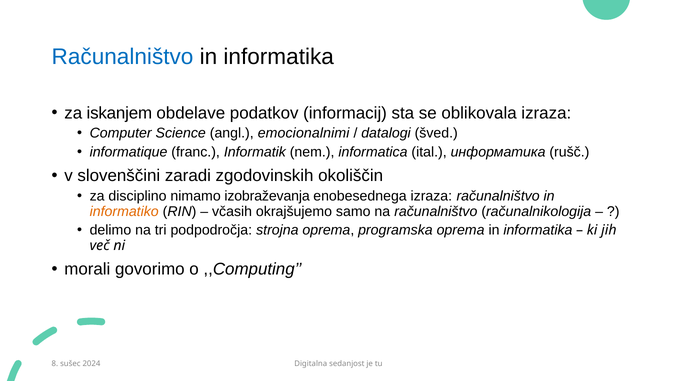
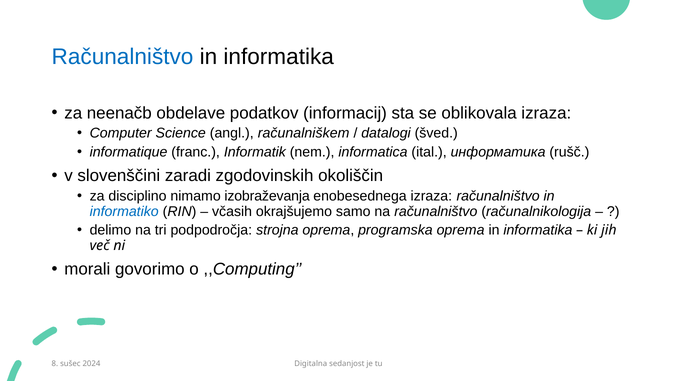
iskanjem: iskanjem -> neenačb
emocionalnimi: emocionalnimi -> računalniškem
informatiko colour: orange -> blue
